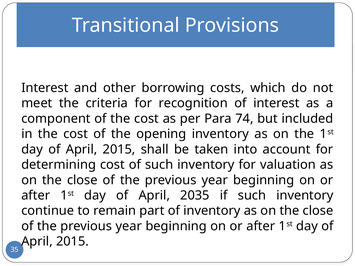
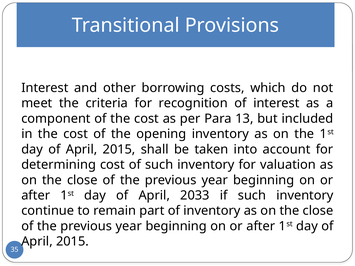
74: 74 -> 13
2035: 2035 -> 2033
